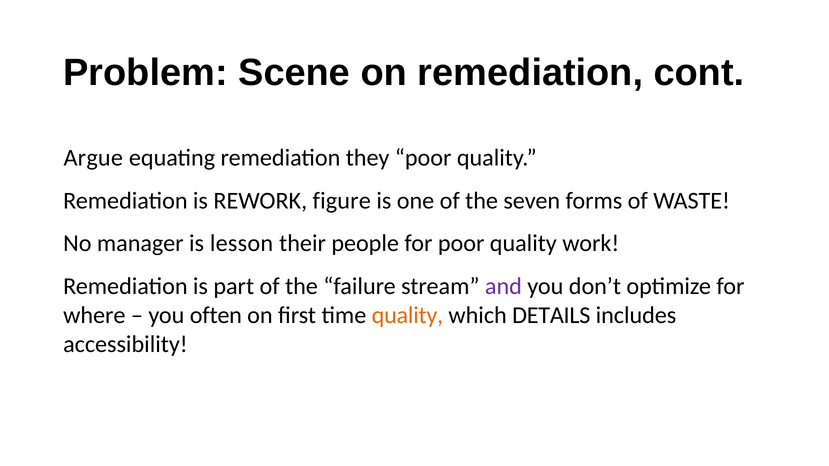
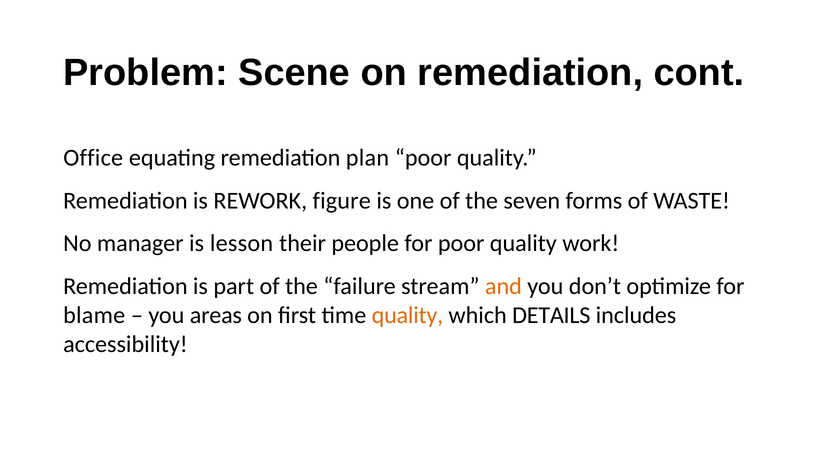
Argue: Argue -> Office
they: they -> plan
and colour: purple -> orange
where: where -> blame
often: often -> areas
